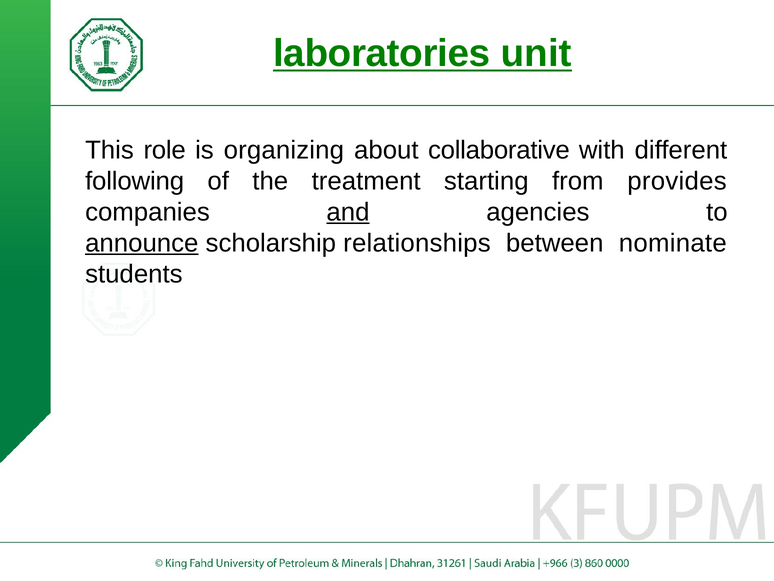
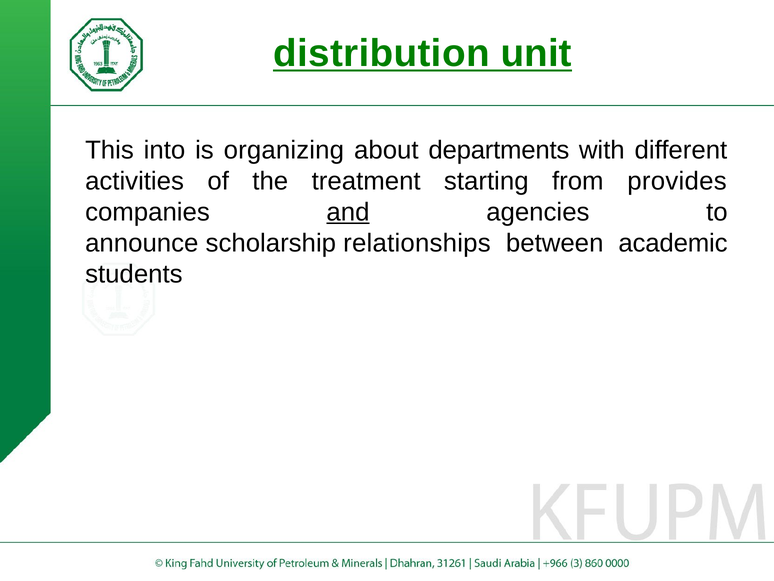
laboratories: laboratories -> distribution
role: role -> into
collaborative: collaborative -> departments
following: following -> activities
announce underline: present -> none
nominate: nominate -> academic
